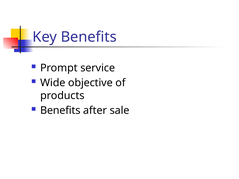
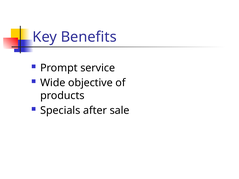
Benefits at (60, 111): Benefits -> Specials
